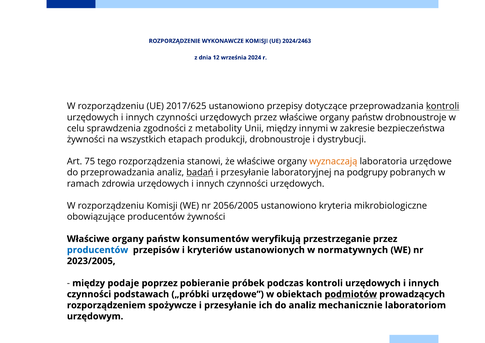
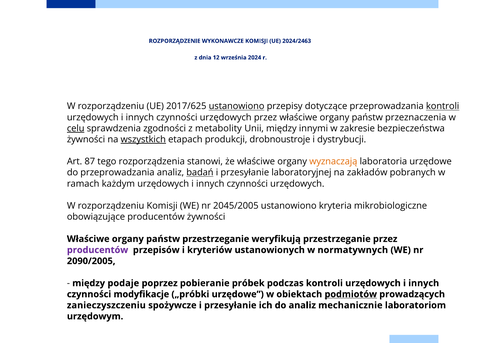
ustanowiono at (237, 106) underline: none -> present
państw drobnoustroje: drobnoustroje -> przeznaczenia
celu underline: none -> present
wszystkich underline: none -> present
75: 75 -> 87
podgrupy: podgrupy -> zakładów
zdrowia: zdrowia -> każdym
2056/2005: 2056/2005 -> 2045/2005
państw konsumentów: konsumentów -> przestrzeganie
producentów at (98, 250) colour: blue -> purple
2023/2005: 2023/2005 -> 2090/2005
podstawach: podstawach -> modyfikacje
rozporządzeniem: rozporządzeniem -> zanieczyszczeniu
